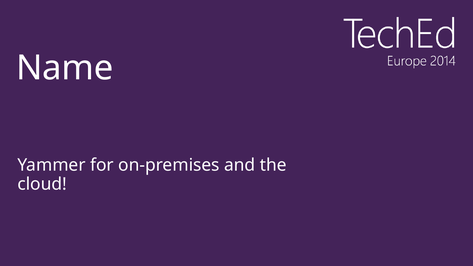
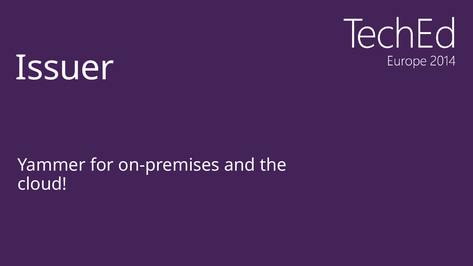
Name: Name -> Issuer
